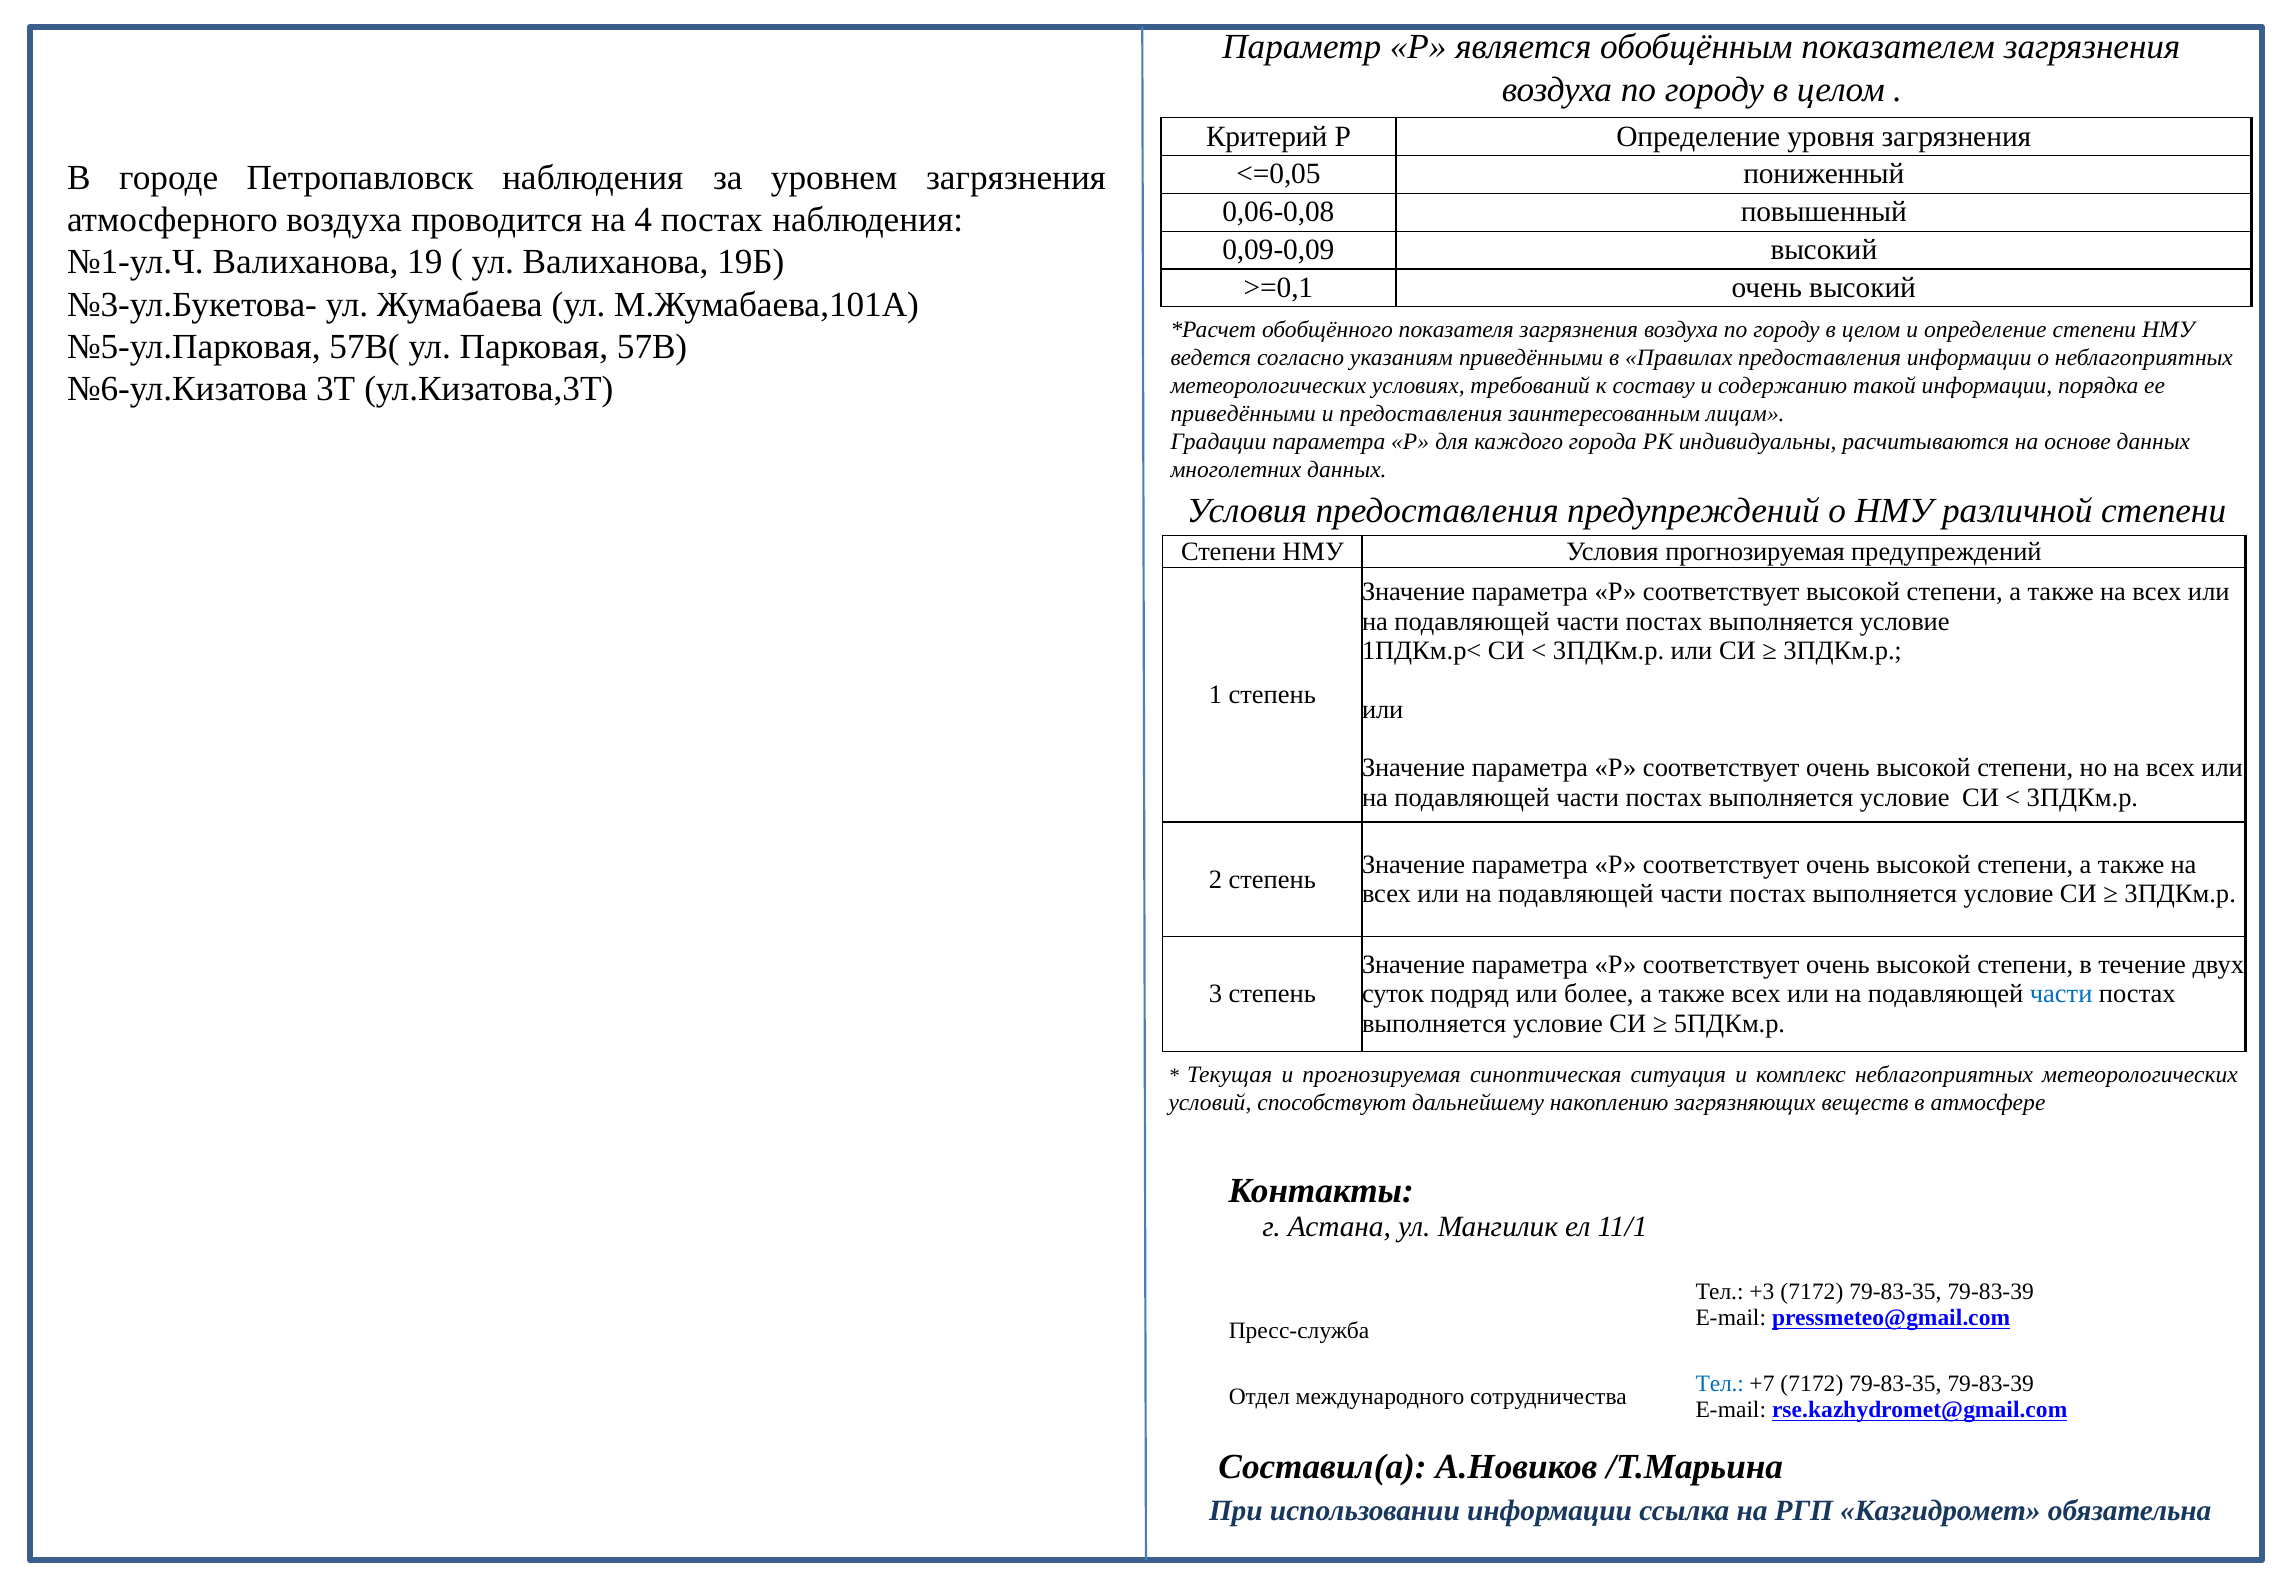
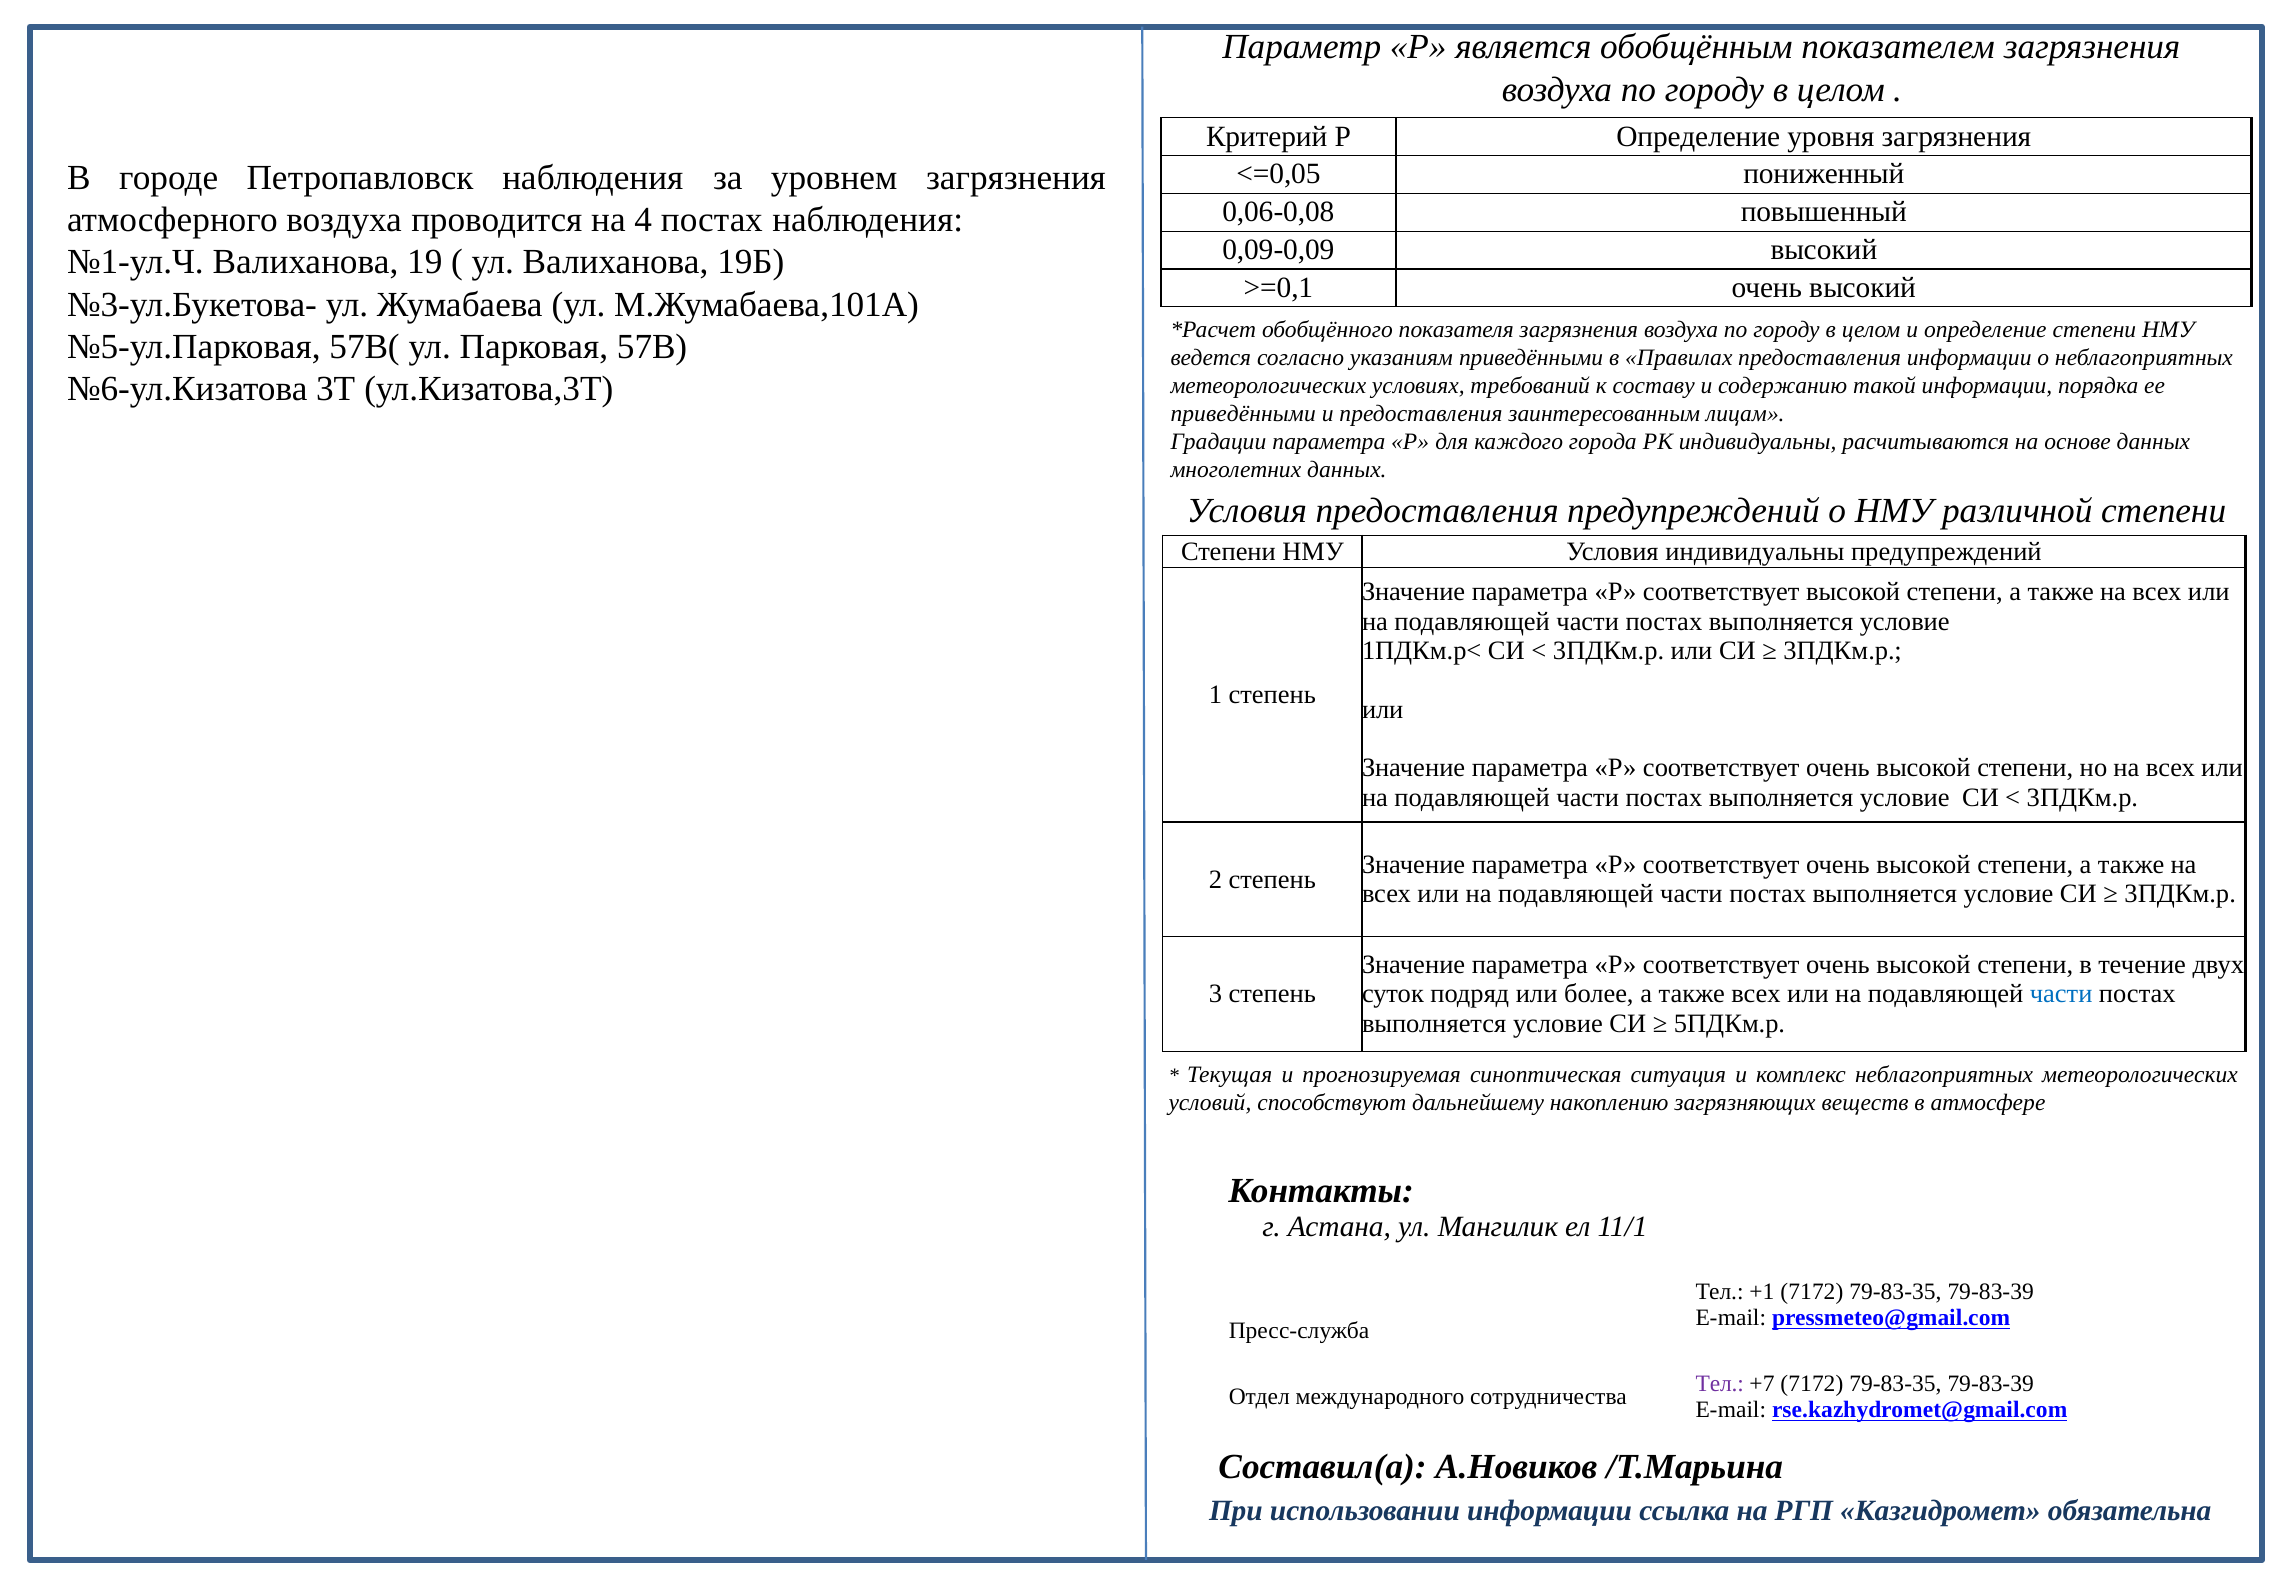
Условия прогнозируемая: прогнозируемая -> индивидуальны
+3: +3 -> +1
Тел at (1720, 1383) colour: blue -> purple
